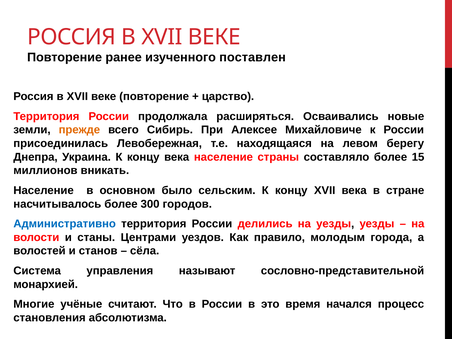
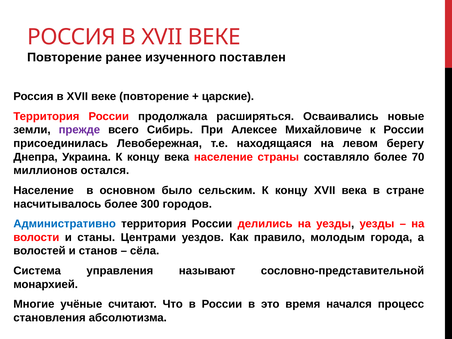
царство: царство -> царские
прежде colour: orange -> purple
15: 15 -> 70
вникать: вникать -> остался
